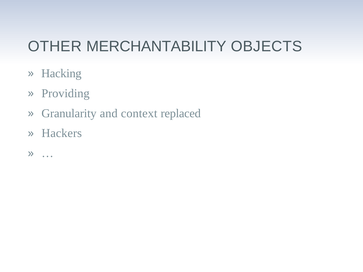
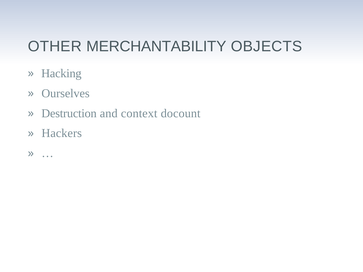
Providing: Providing -> Ourselves
Granularity: Granularity -> Destruction
replaced: replaced -> docount
